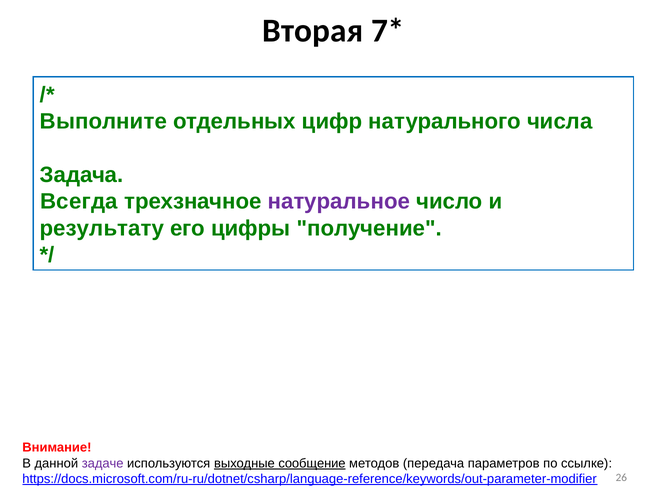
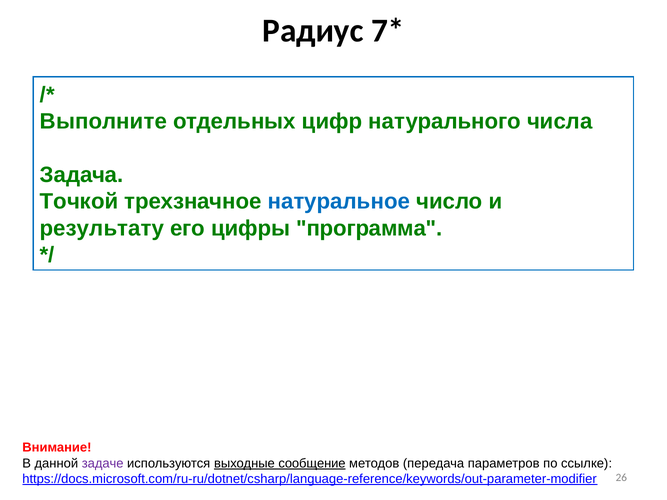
Вторая: Вторая -> Радиус
Всегда: Всегда -> Точкой
натуральное colour: purple -> blue
получение: получение -> программа
